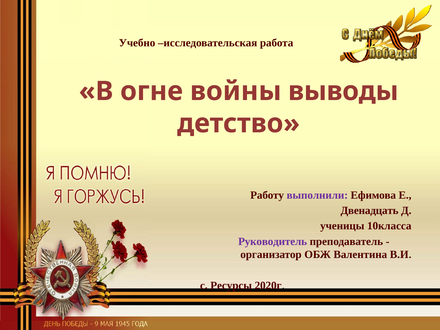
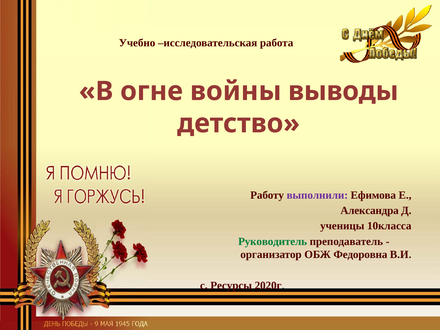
Двенадцать: Двенадцать -> Александра
Руководитель colour: purple -> green
Валентина: Валентина -> Федоровна
